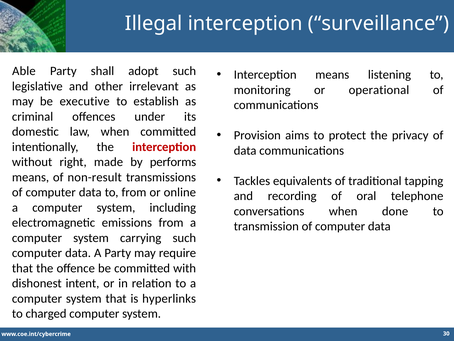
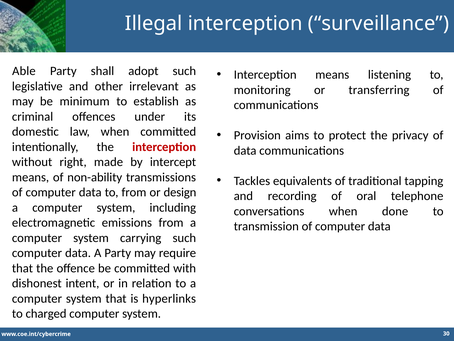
operational: operational -> transferring
executive: executive -> minimum
performs: performs -> intercept
non-result: non-result -> non-ability
online: online -> design
